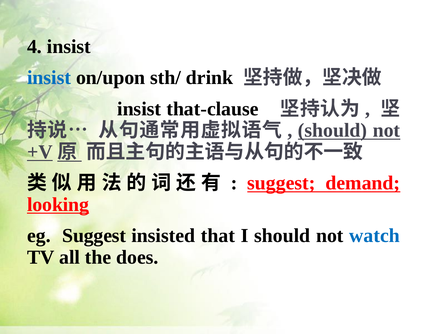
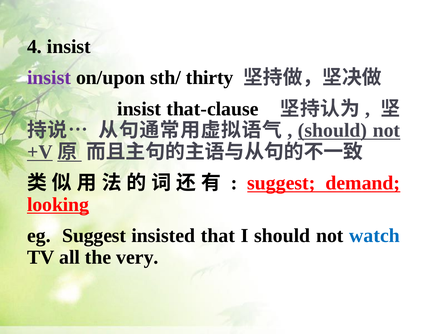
insist at (49, 78) colour: blue -> purple
drink: drink -> thirty
does: does -> very
